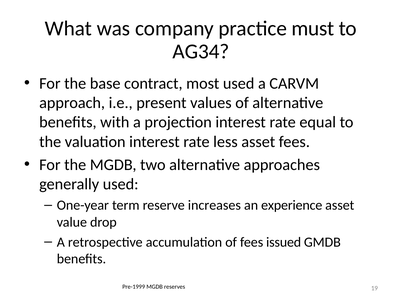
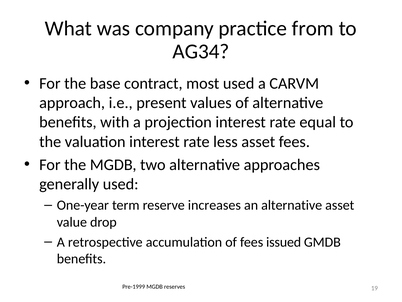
must: must -> from
an experience: experience -> alternative
